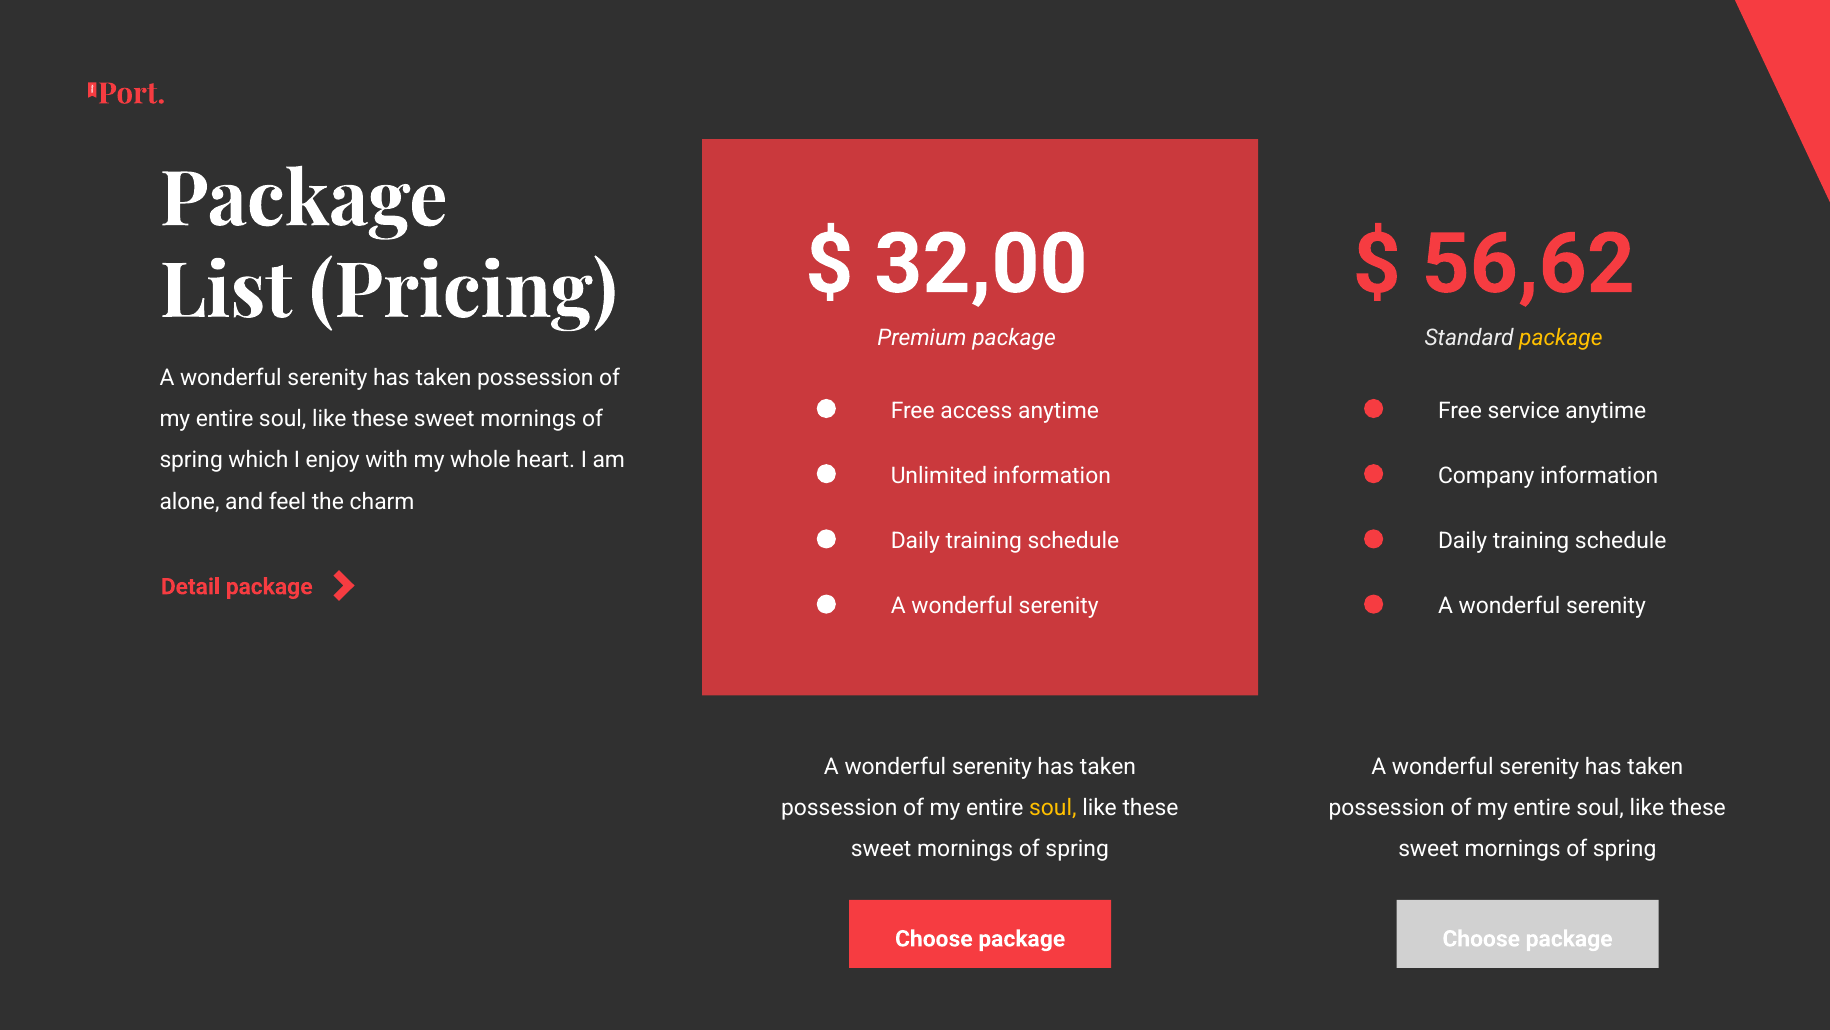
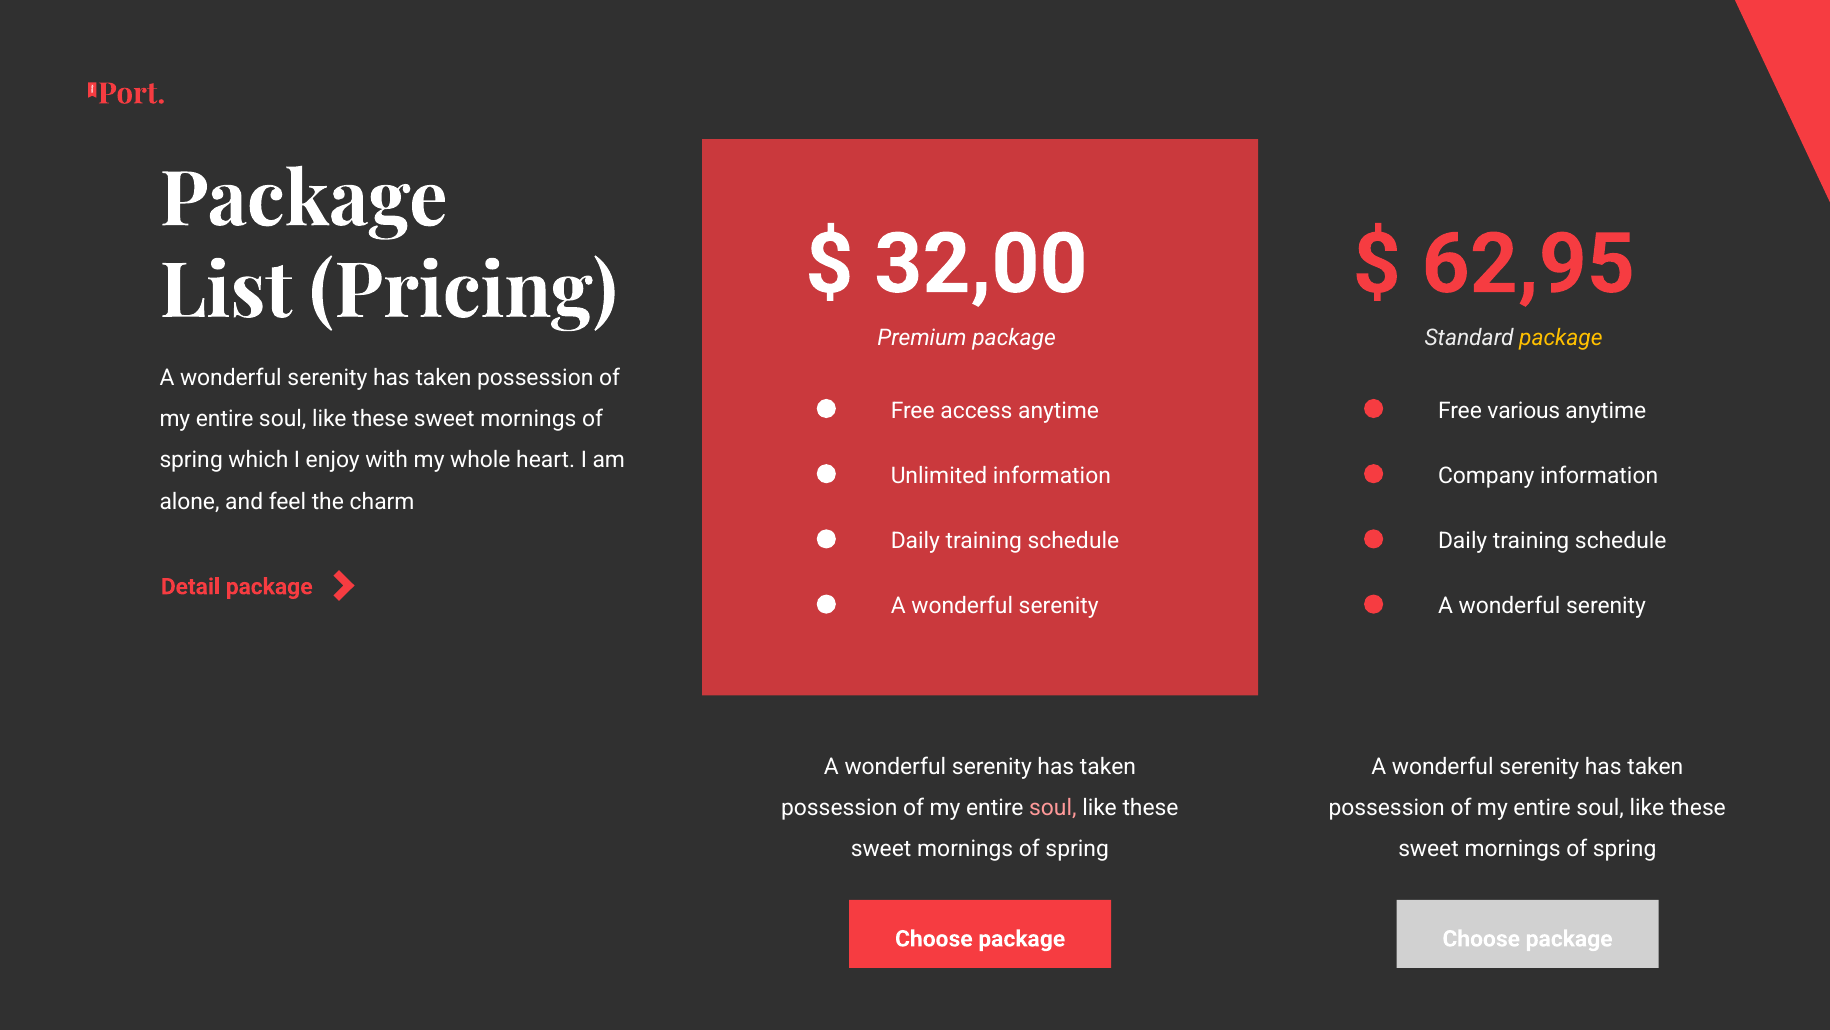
56,62: 56,62 -> 62,95
service: service -> various
soul at (1053, 807) colour: yellow -> pink
